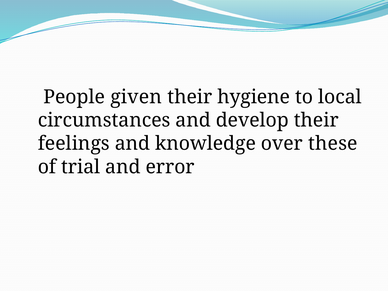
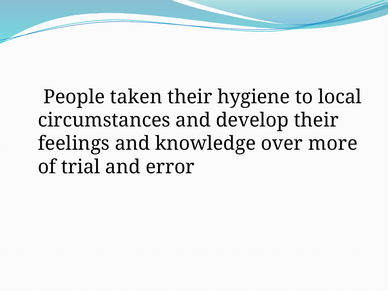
given: given -> taken
these: these -> more
